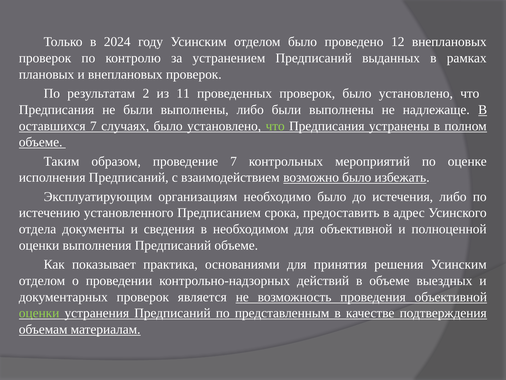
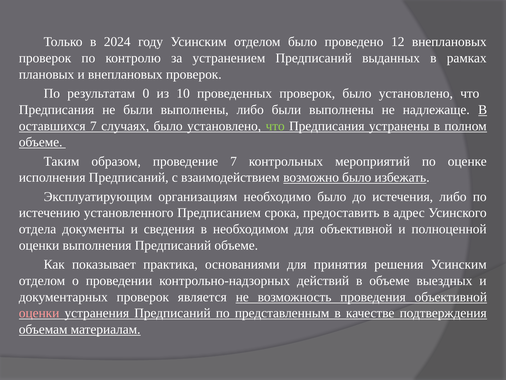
2: 2 -> 0
11: 11 -> 10
оценки at (39, 313) colour: light green -> pink
